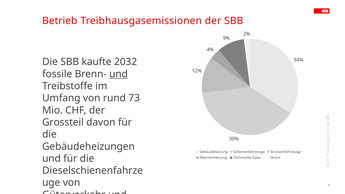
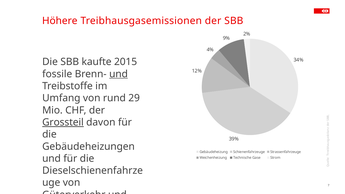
Betrieb: Betrieb -> Höhere
2032: 2032 -> 2015
73: 73 -> 29
Grossteil underline: none -> present
